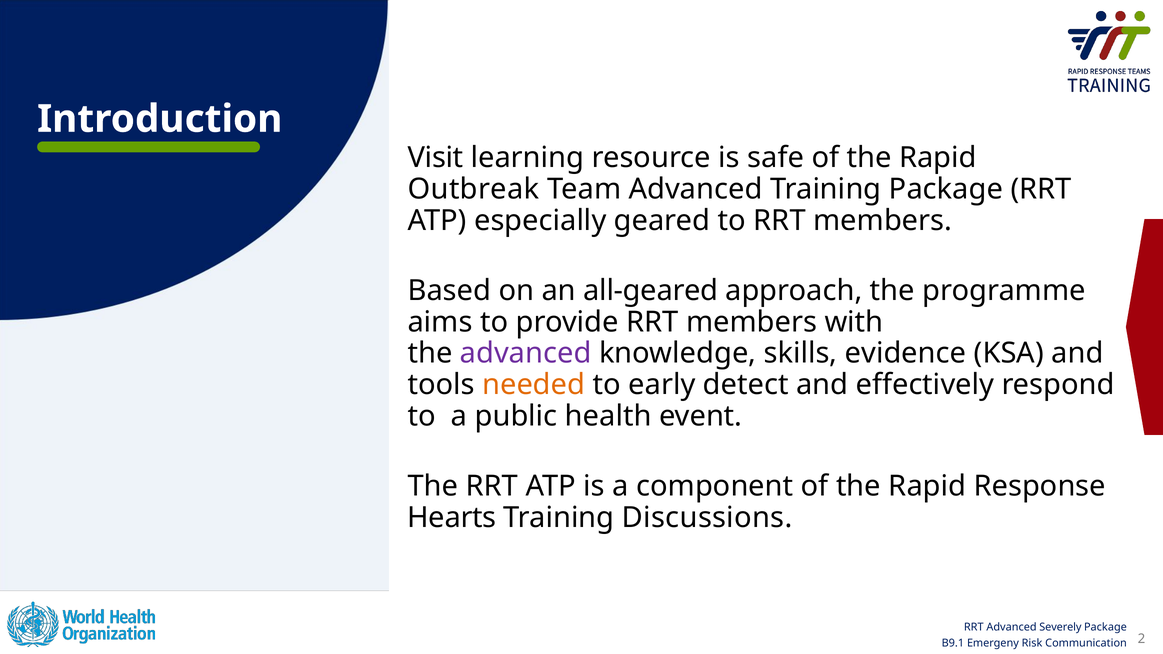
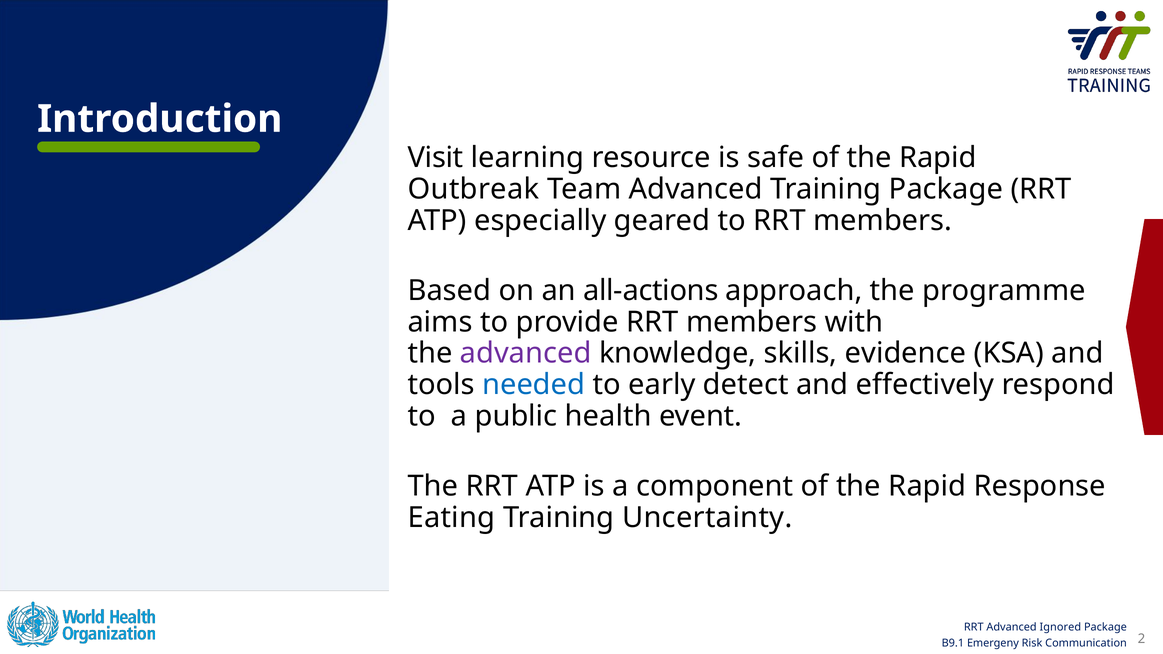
all-geared: all-geared -> all-actions
needed colour: orange -> blue
Hearts: Hearts -> Eating
Discussions: Discussions -> Uncertainty
Severely: Severely -> Ignored
